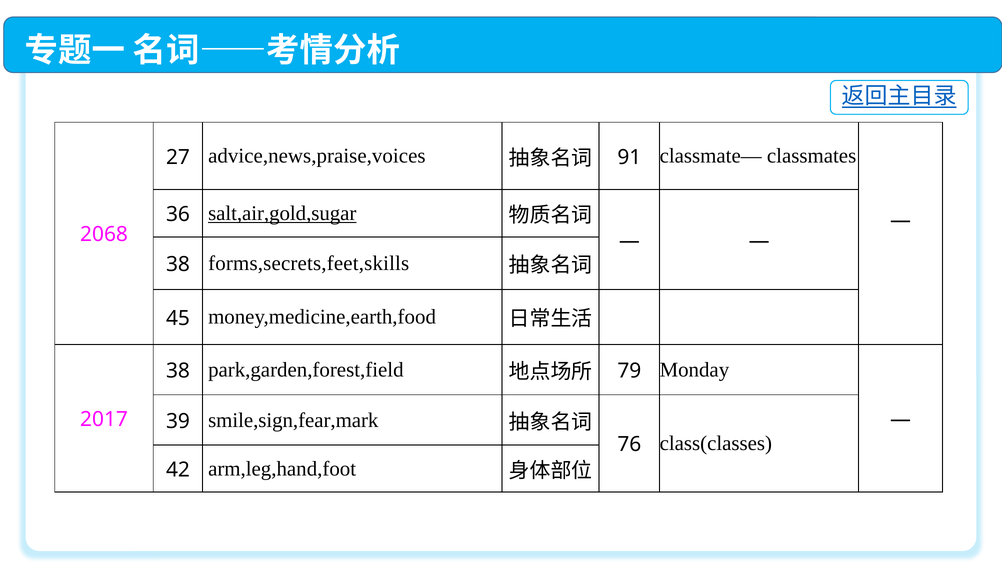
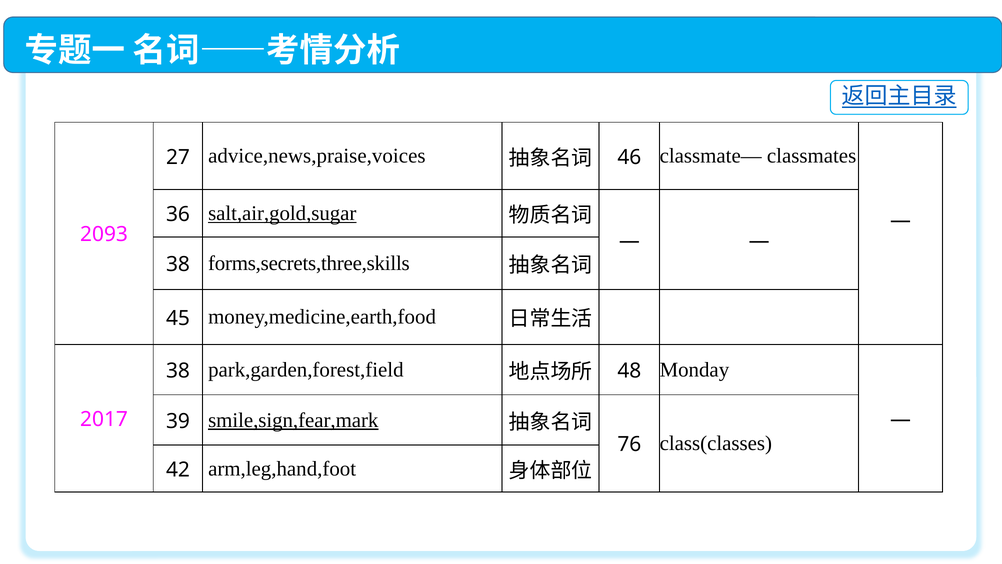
91: 91 -> 46
2068: 2068 -> 2093
forms,secrets,feet,skills: forms,secrets,feet,skills -> forms,secrets,three,skills
79: 79 -> 48
smile,sign,fear,mark underline: none -> present
